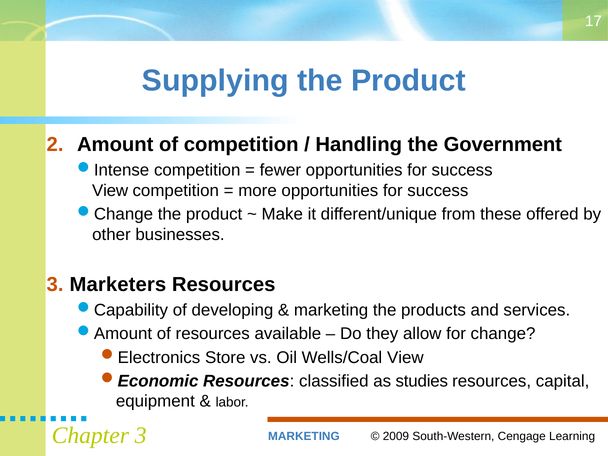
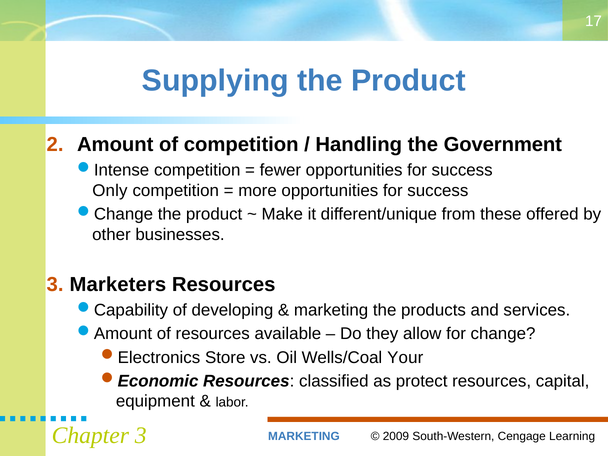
View at (110, 191): View -> Only
Wells/Coal View: View -> Your
studies: studies -> protect
